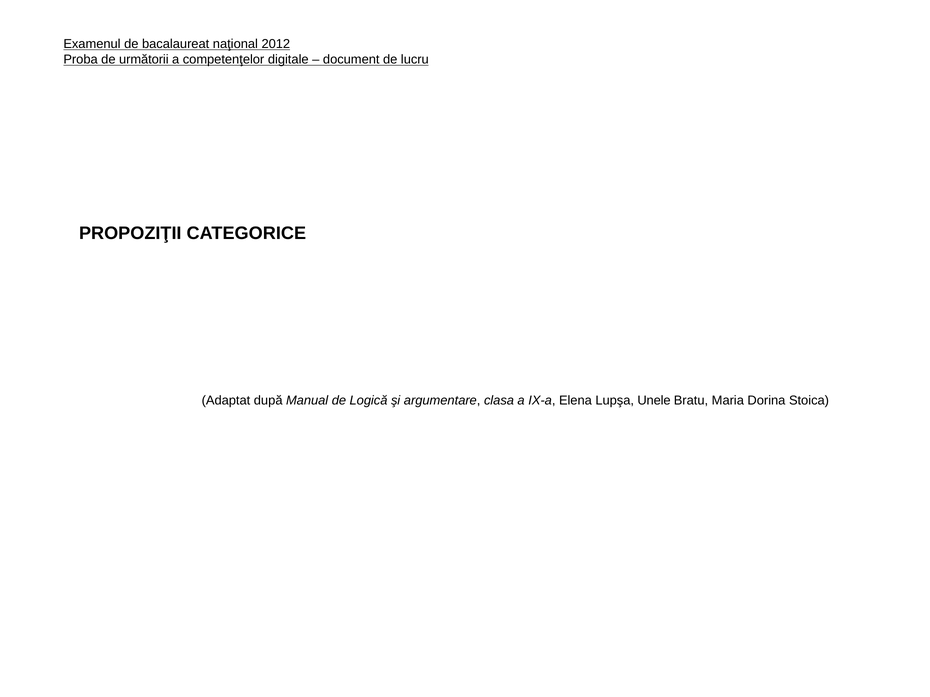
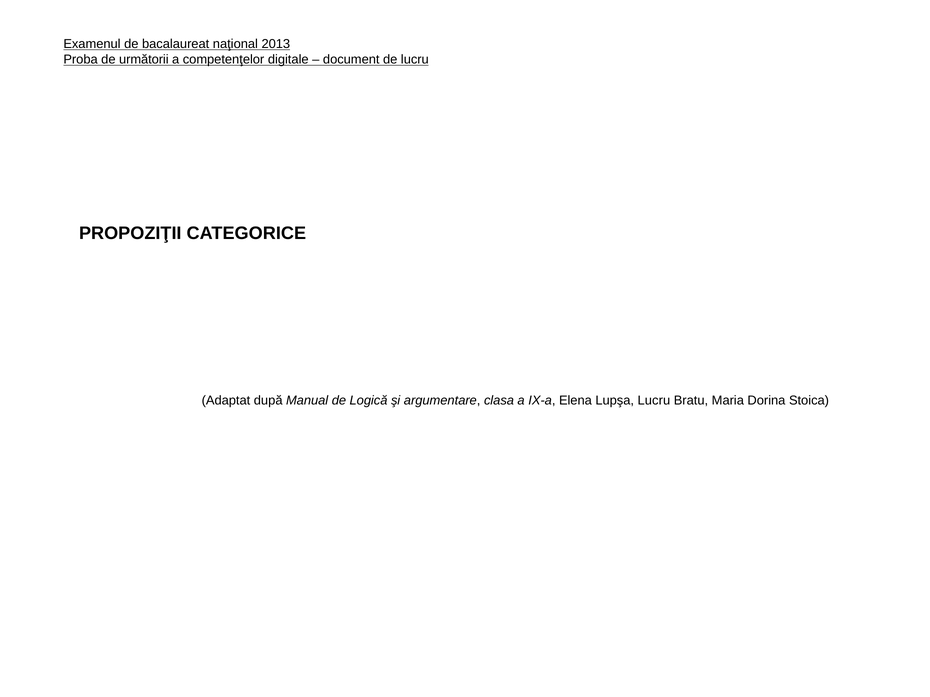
2012: 2012 -> 2013
Lupşa Unele: Unele -> Lucru
